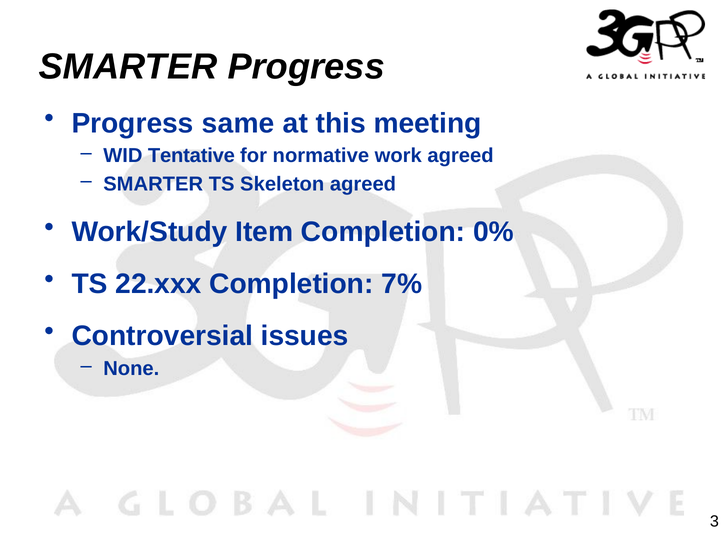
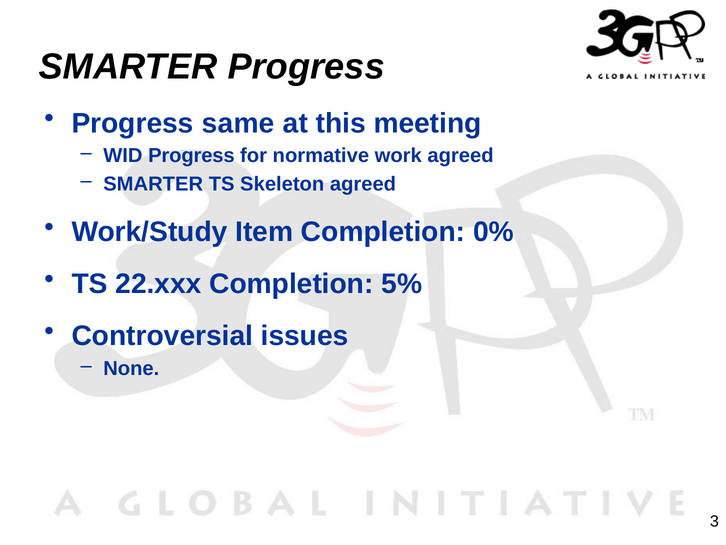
WID Tentative: Tentative -> Progress
7%: 7% -> 5%
